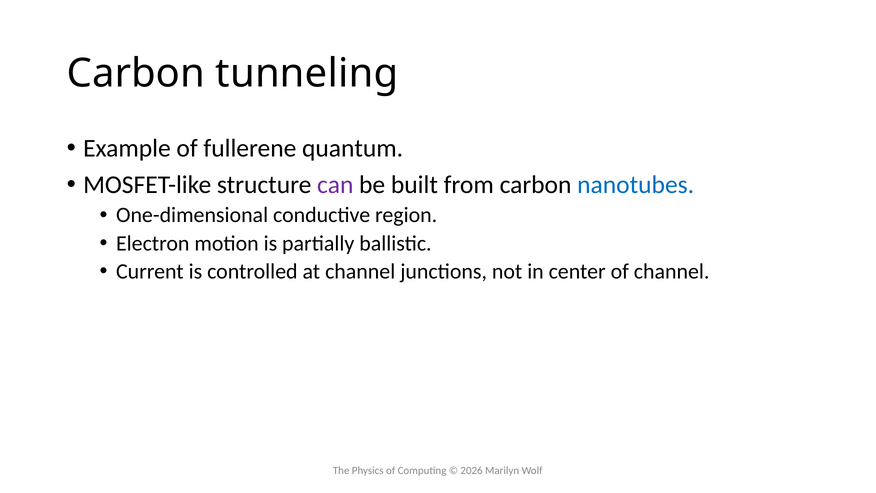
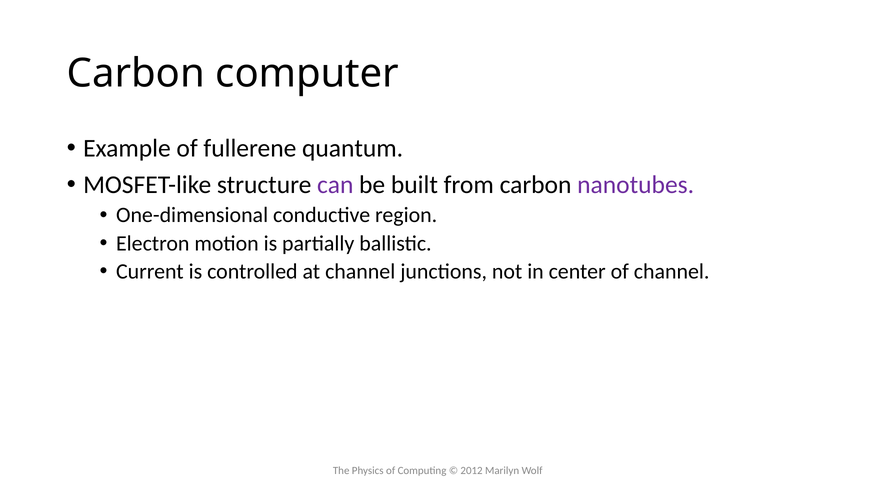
tunneling: tunneling -> computer
nanotubes colour: blue -> purple
2026: 2026 -> 2012
